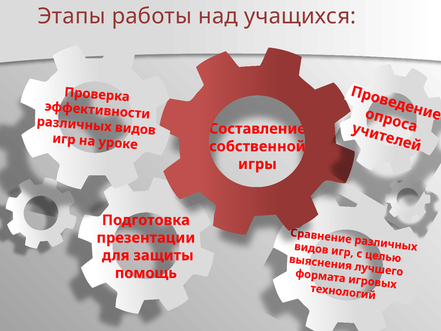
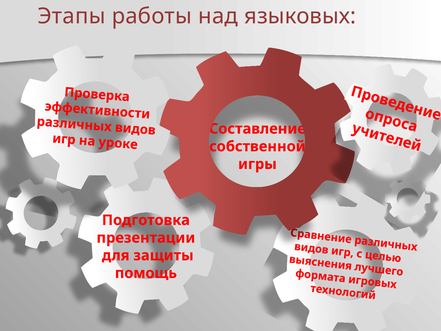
учащихся: учащихся -> языковых
